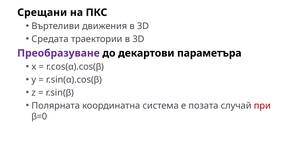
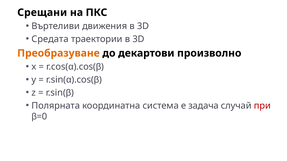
Преобразуване colour: purple -> orange
параметъра: параметъра -> произволно
позата: позата -> задача
